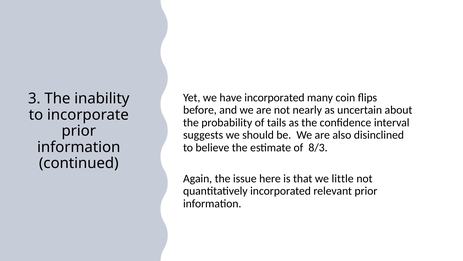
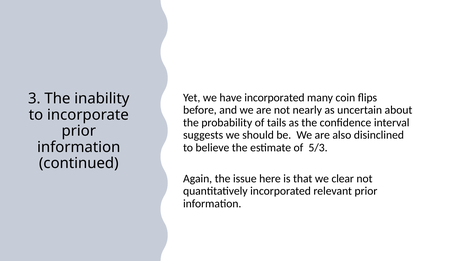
8/3: 8/3 -> 5/3
little: little -> clear
